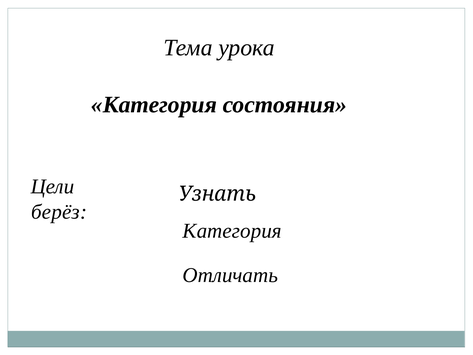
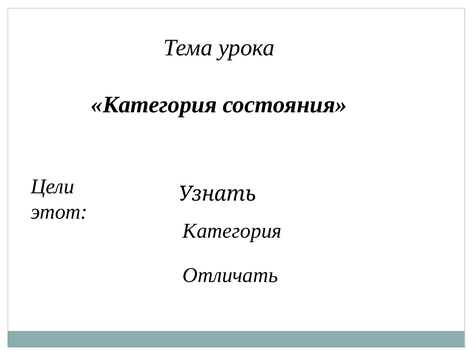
берёз: берёз -> этот
